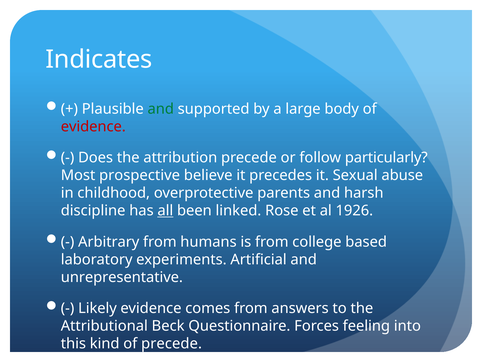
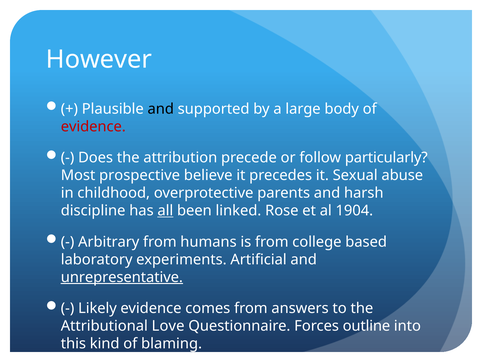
Indicates: Indicates -> However
and at (161, 109) colour: green -> black
1926: 1926 -> 1904
unrepresentative underline: none -> present
Beck: Beck -> Love
feeling: feeling -> outline
of precede: precede -> blaming
